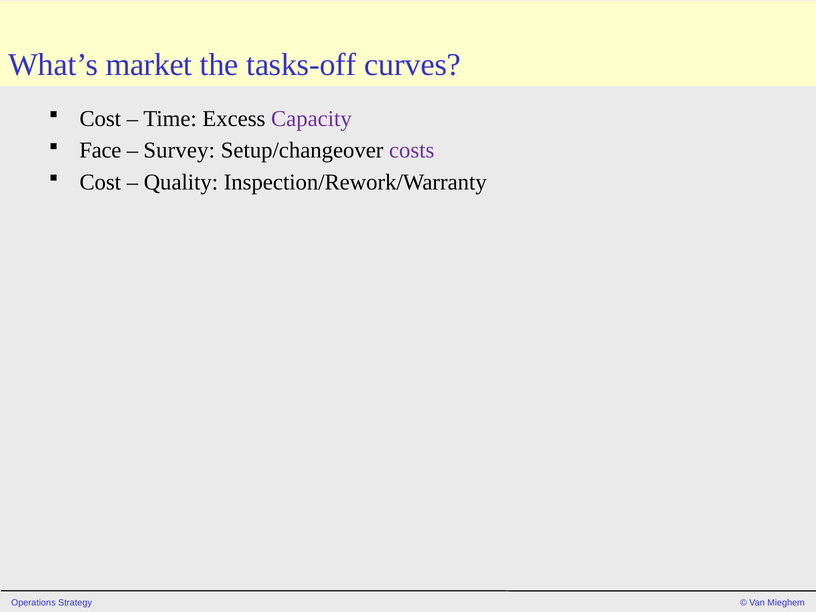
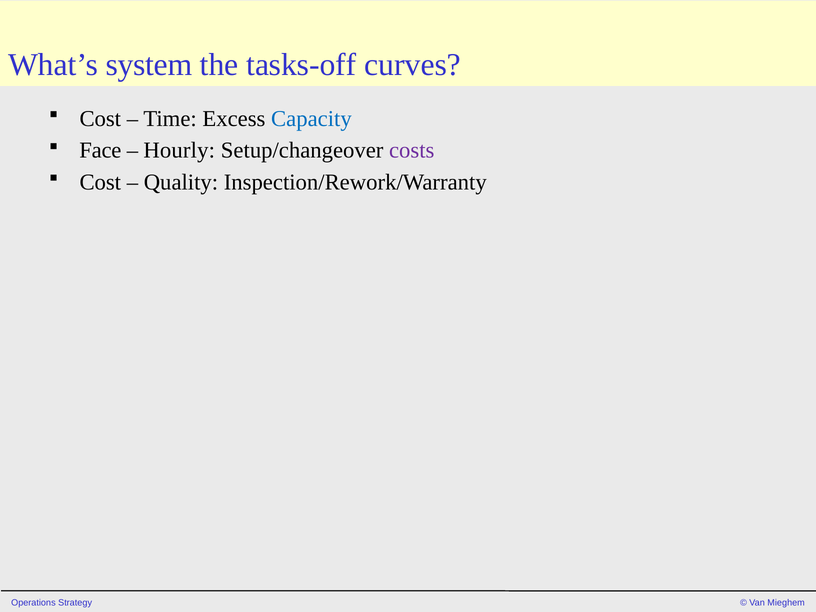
market: market -> system
Capacity colour: purple -> blue
Survey: Survey -> Hourly
